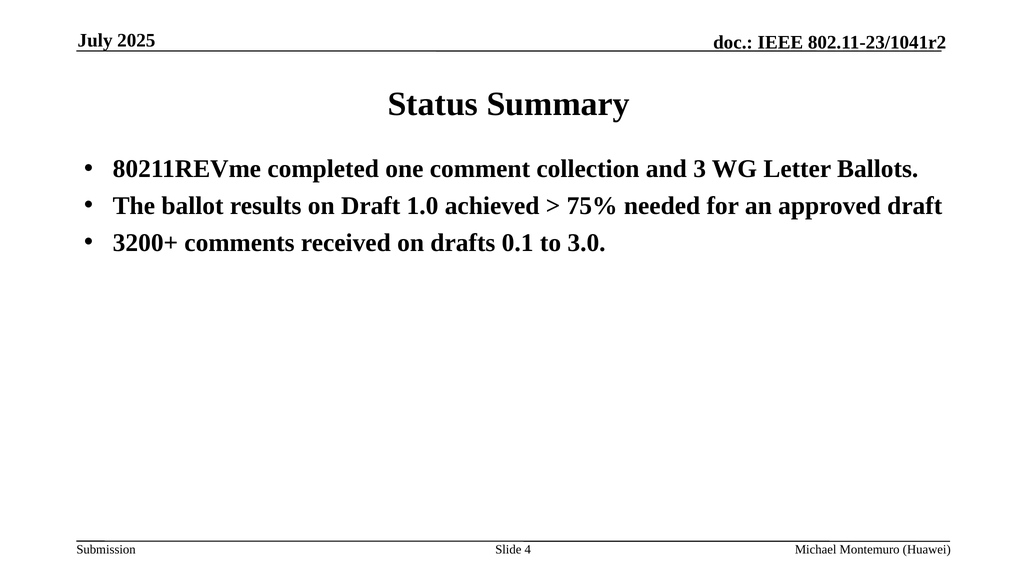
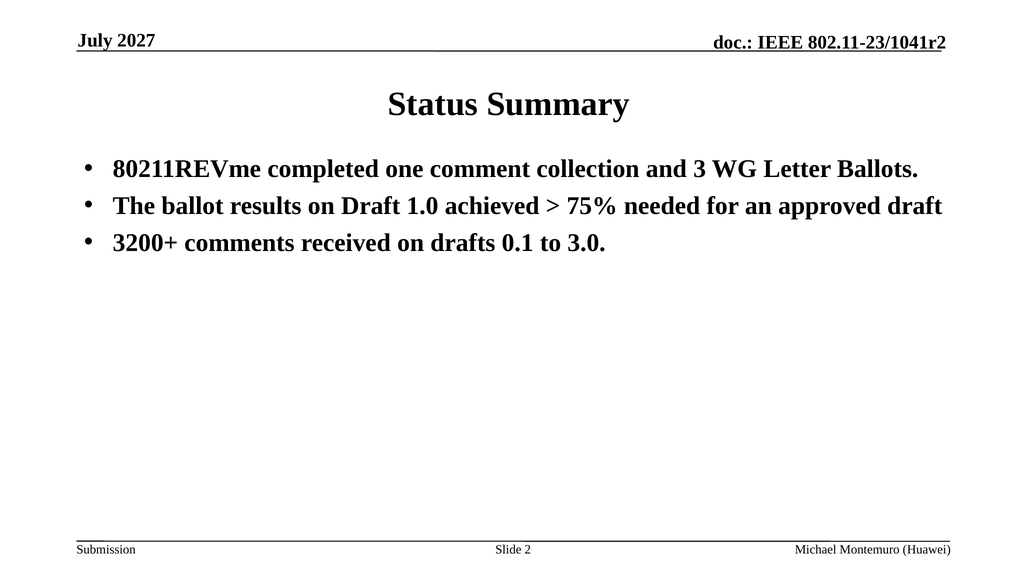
2025: 2025 -> 2027
4: 4 -> 2
